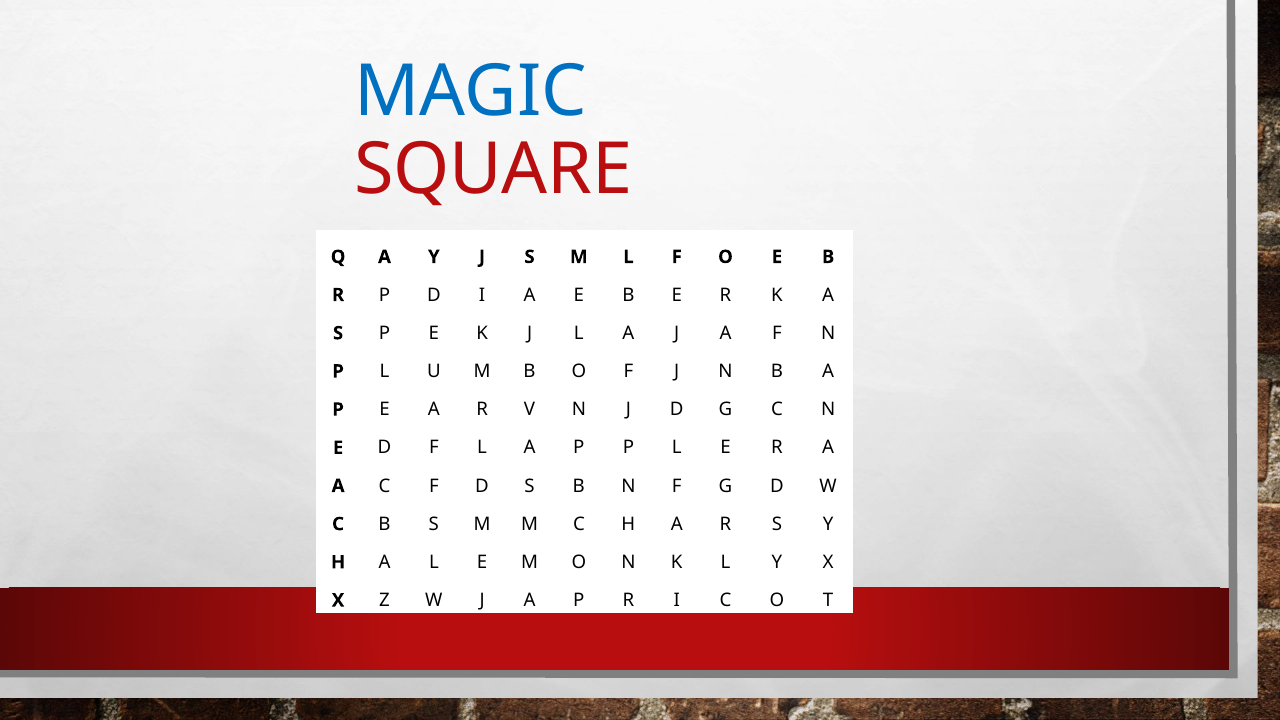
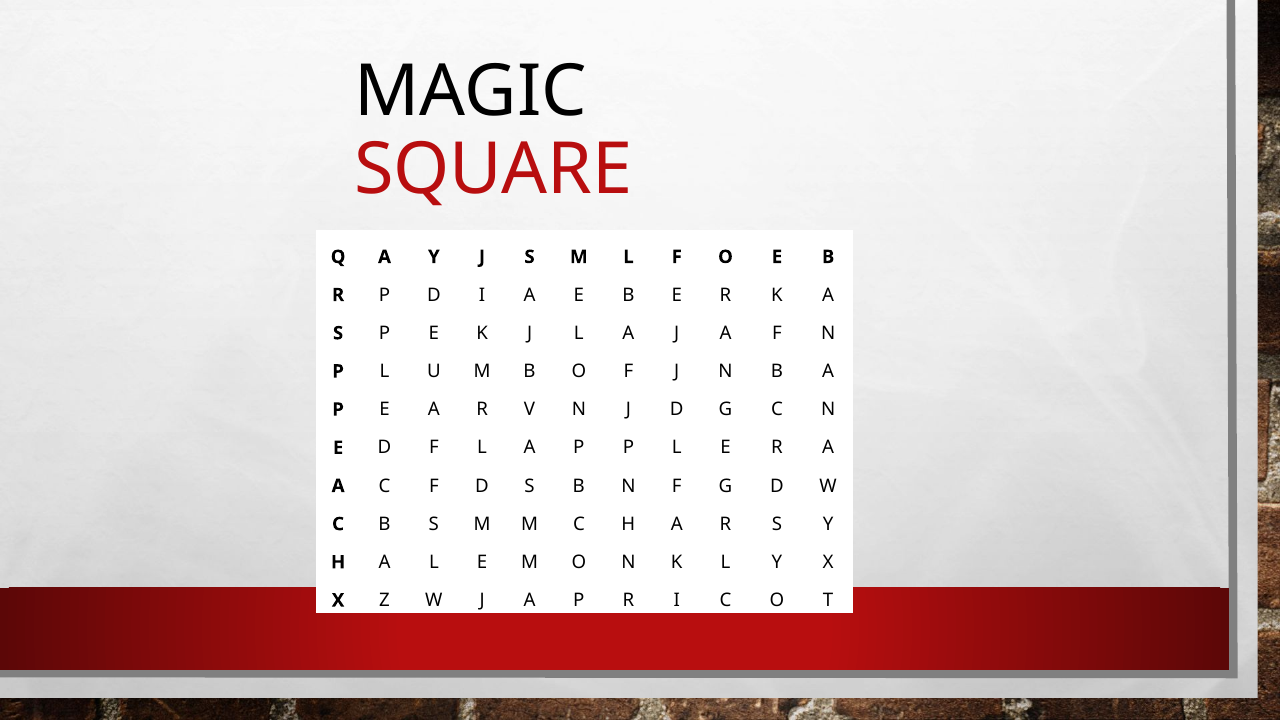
MAGIC colour: blue -> black
